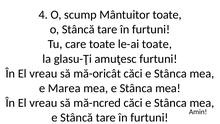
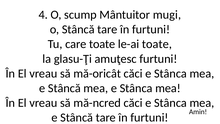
Mântuitor toate: toate -> mugi
Marea at (64, 88): Marea -> Stâncă
